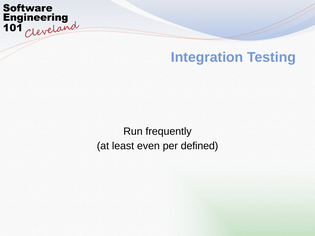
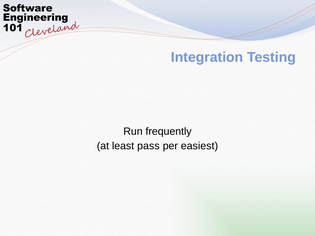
even: even -> pass
defined: defined -> easiest
